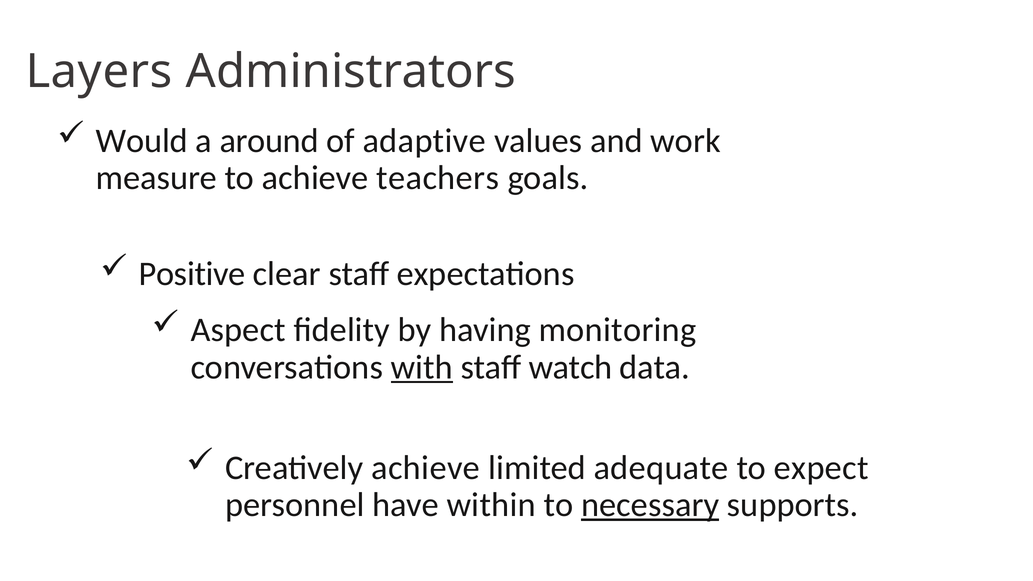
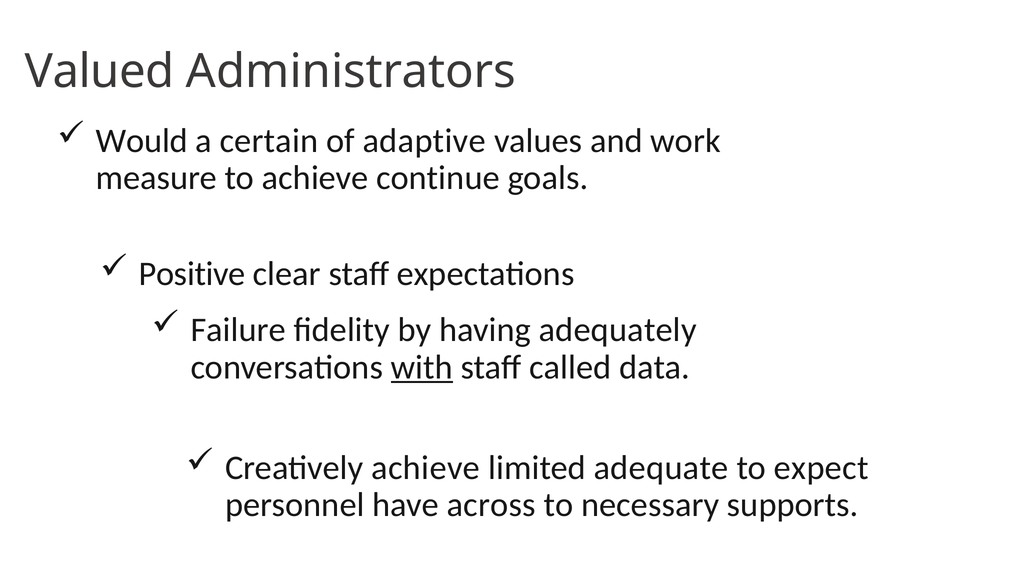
Layers: Layers -> Valued
around: around -> certain
teachers: teachers -> continue
Aspect: Aspect -> Failure
monitoring: monitoring -> adequately
watch: watch -> called
within: within -> across
necessary underline: present -> none
